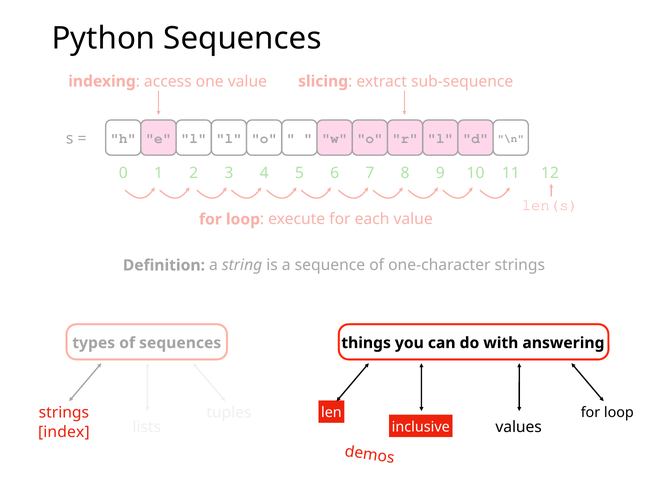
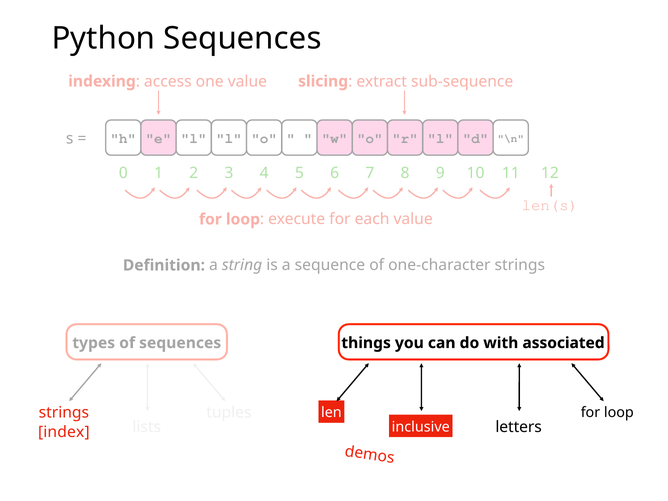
answering: answering -> associated
values: values -> letters
